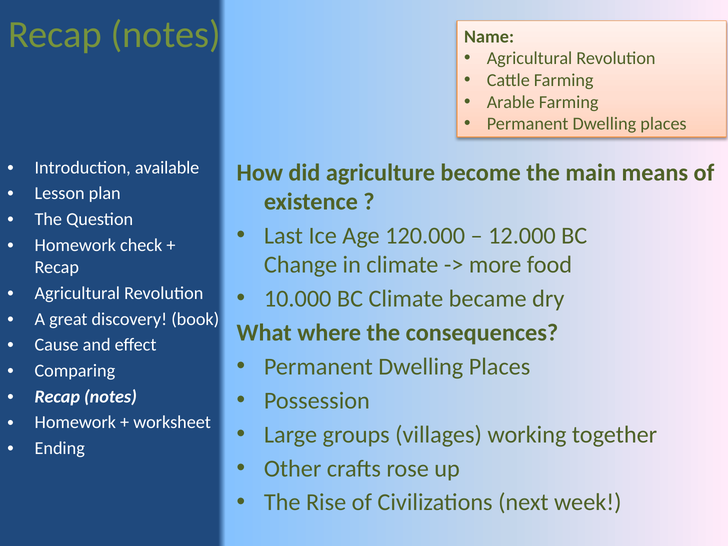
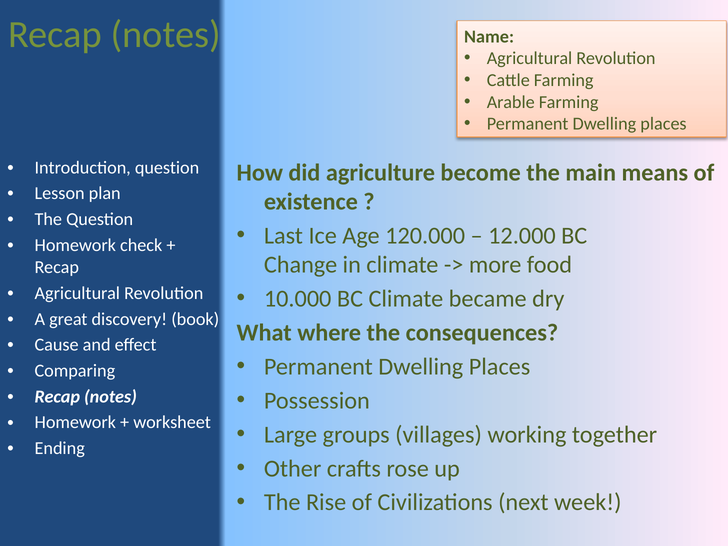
Introduction available: available -> question
